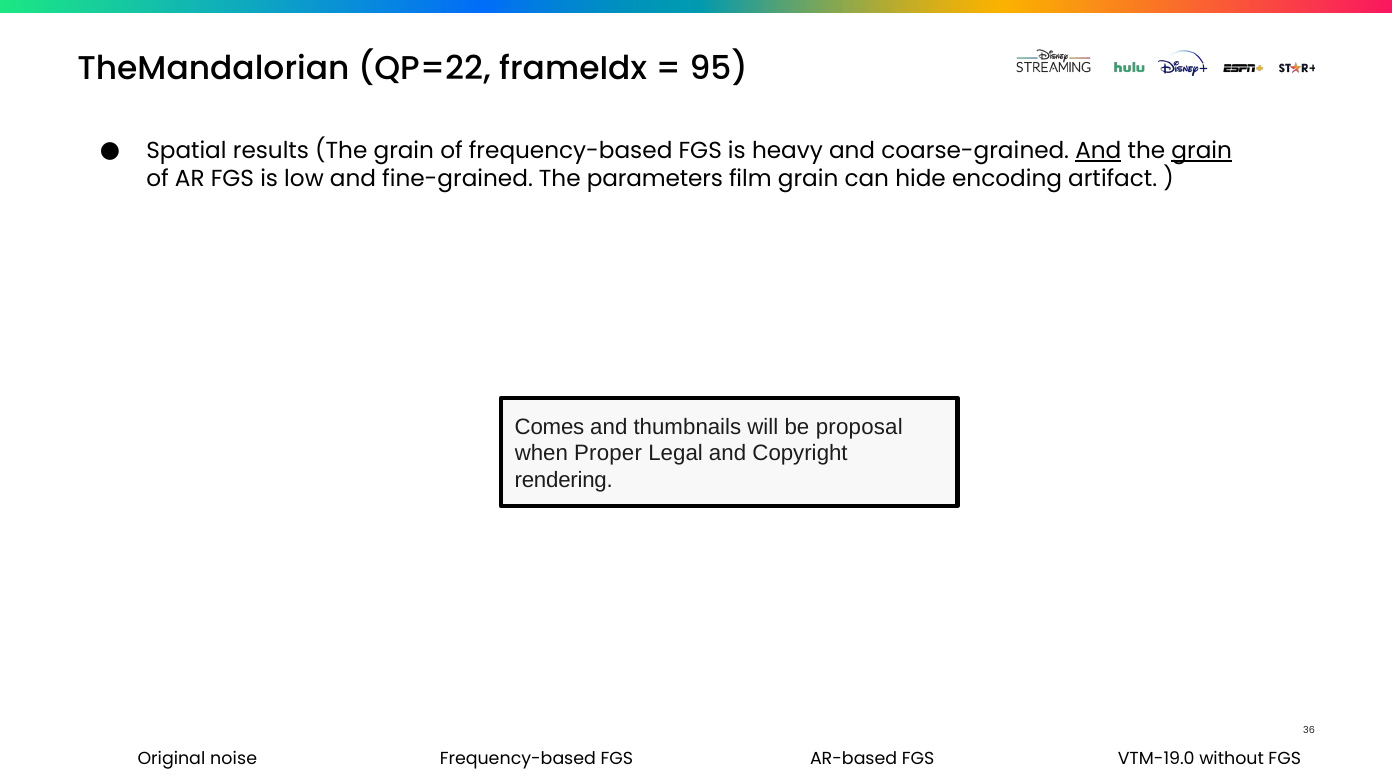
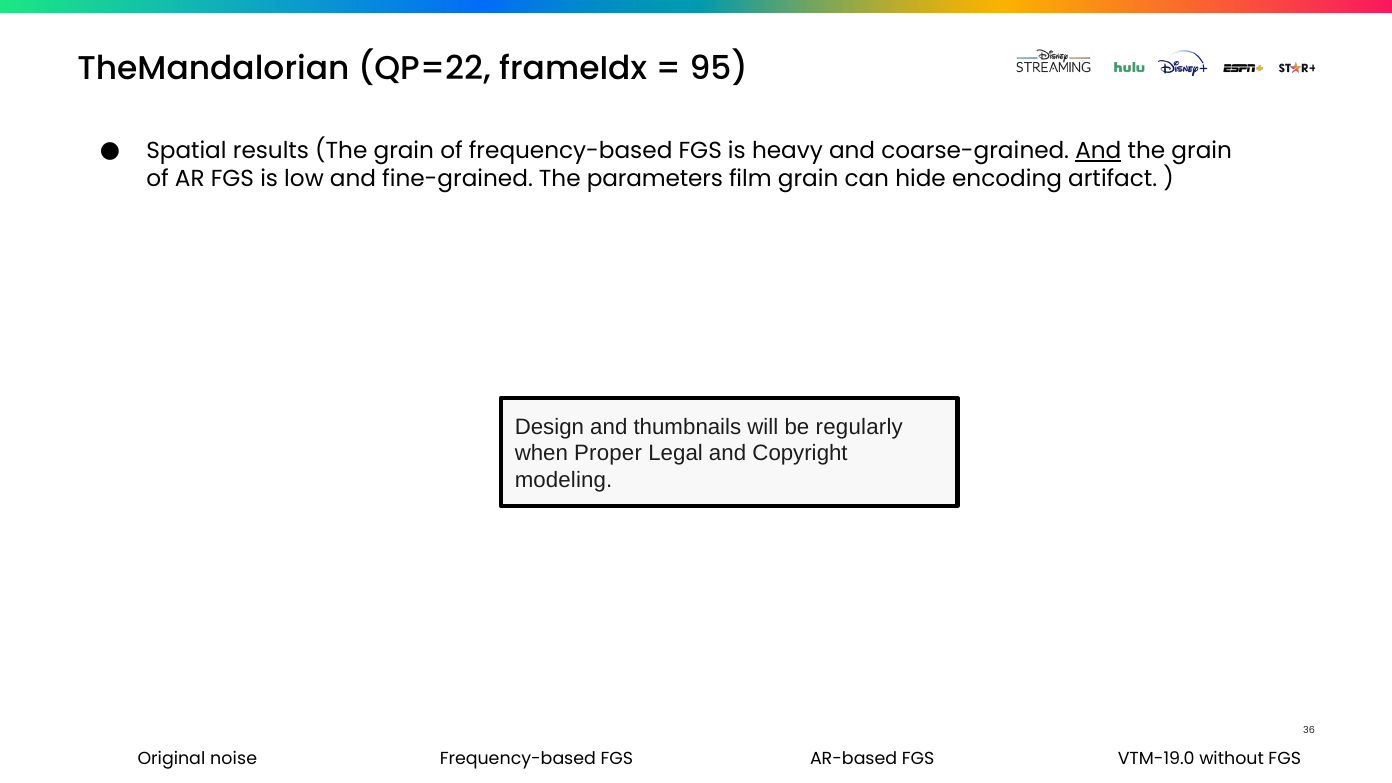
grain at (1202, 151) underline: present -> none
Comes: Comes -> Design
proposal: proposal -> regularly
rendering: rendering -> modeling
